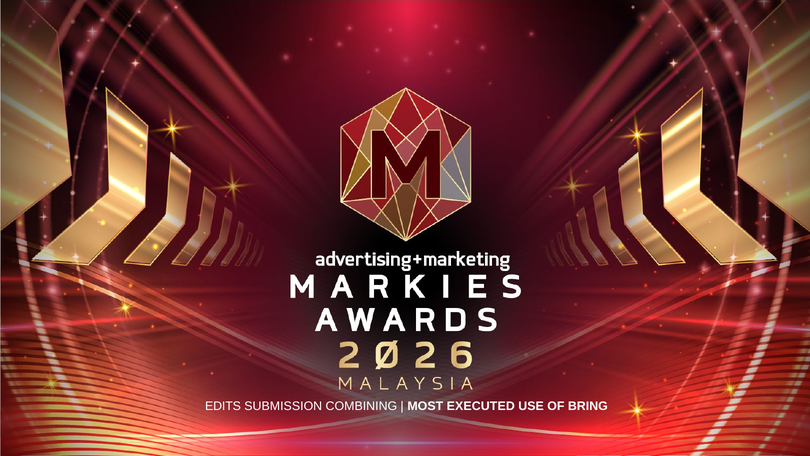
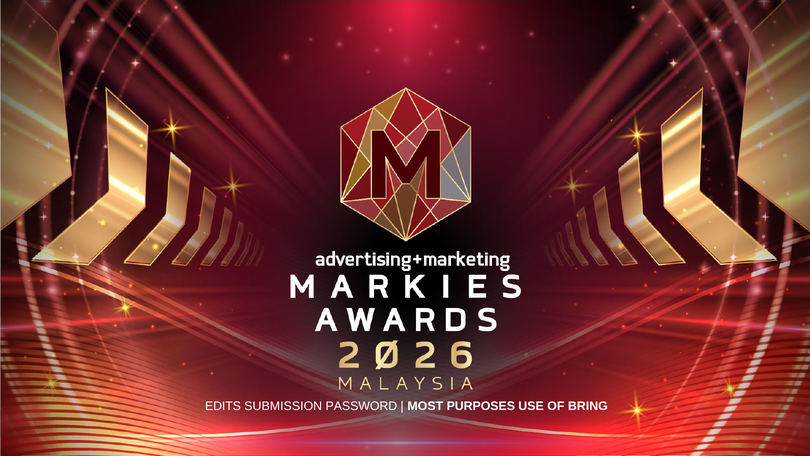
COMBINING: COMBINING -> PASSWORD
EXECUTED: EXECUTED -> PURPOSES
